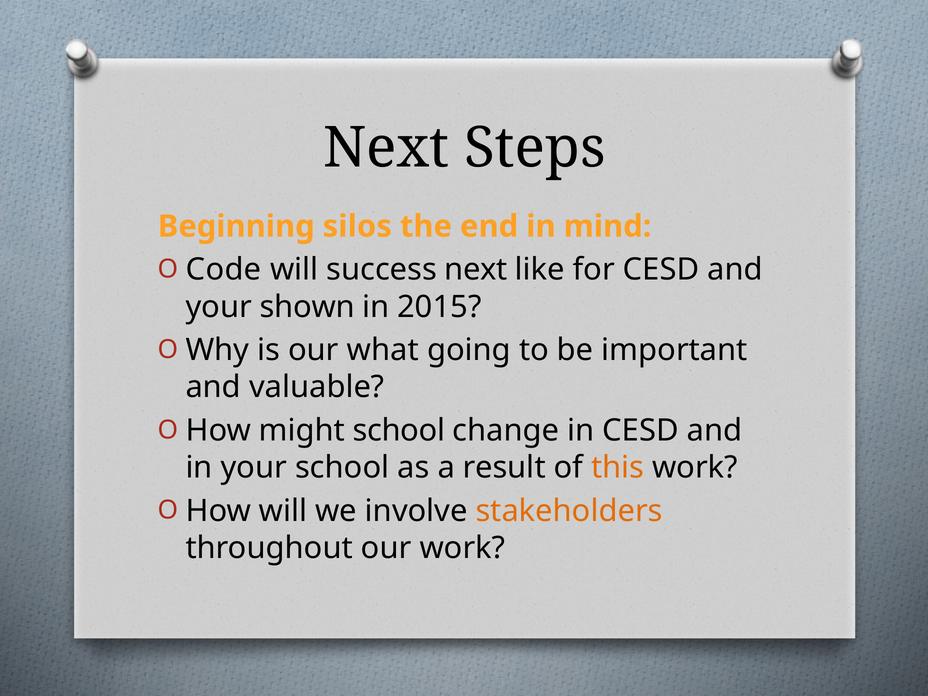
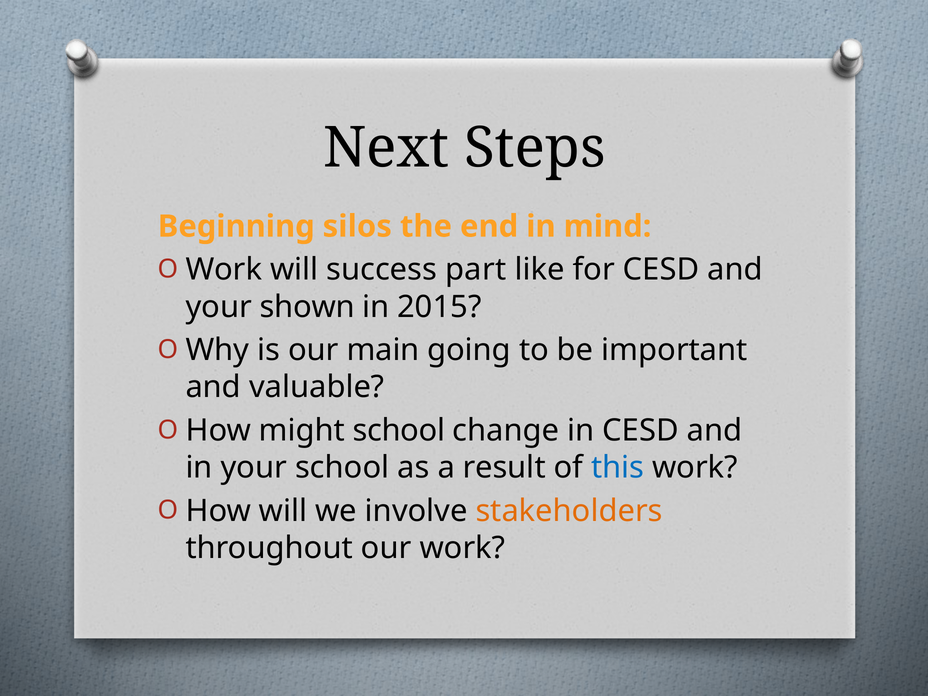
Code at (224, 270): Code -> Work
success next: next -> part
what: what -> main
this colour: orange -> blue
